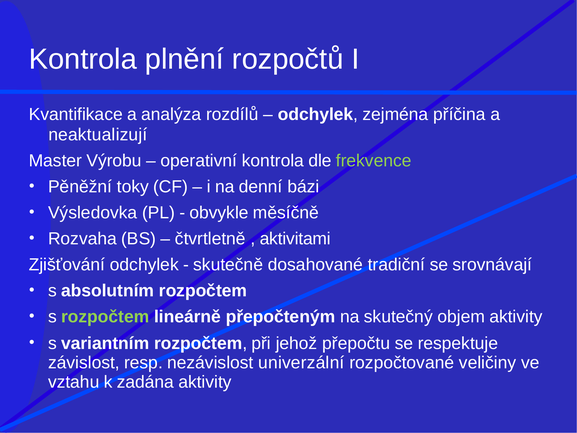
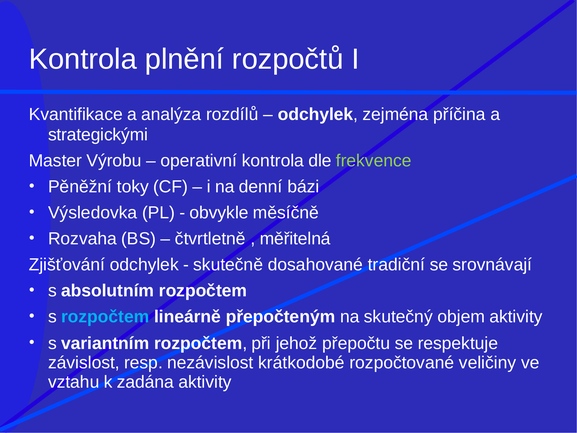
neaktualizují: neaktualizují -> strategickými
aktivitami: aktivitami -> měřitelná
rozpočtem at (105, 317) colour: light green -> light blue
univerzální: univerzální -> krátkodobé
